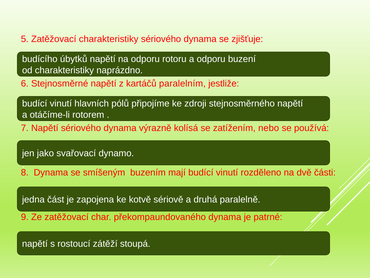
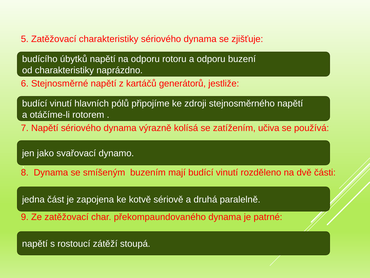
paralelním: paralelním -> generátorů
nebo: nebo -> učiva
